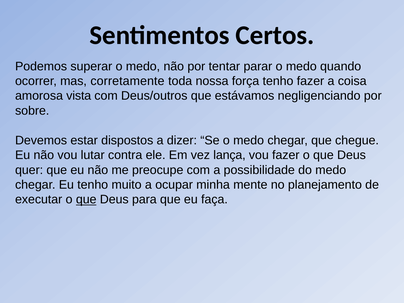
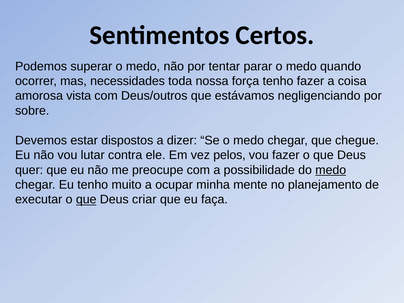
corretamente: corretamente -> necessidades
lança: lança -> pelos
medo at (331, 170) underline: none -> present
para: para -> criar
